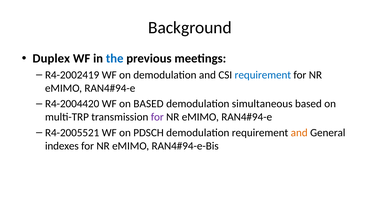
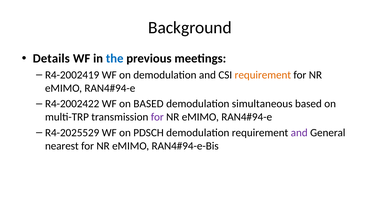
Duplex: Duplex -> Details
requirement at (263, 75) colour: blue -> orange
R4-2004420: R4-2004420 -> R4-2002422
R4-2005521: R4-2005521 -> R4-2025529
and at (299, 132) colour: orange -> purple
indexes: indexes -> nearest
